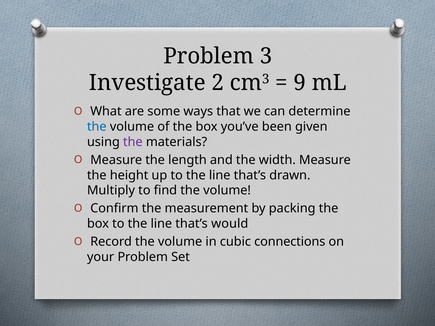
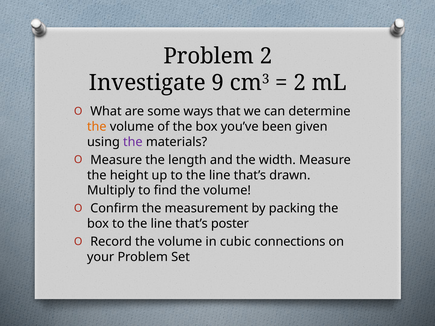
Problem 3: 3 -> 2
2: 2 -> 9
9 at (300, 83): 9 -> 2
the at (97, 127) colour: blue -> orange
would: would -> poster
